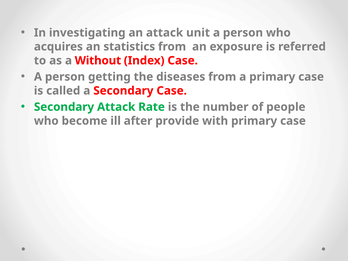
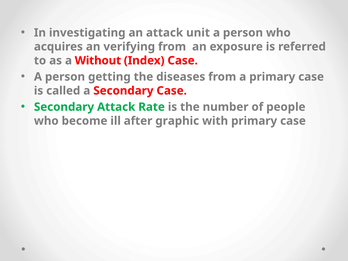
statistics: statistics -> verifying
provide: provide -> graphic
